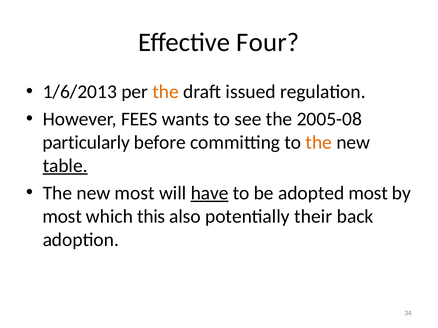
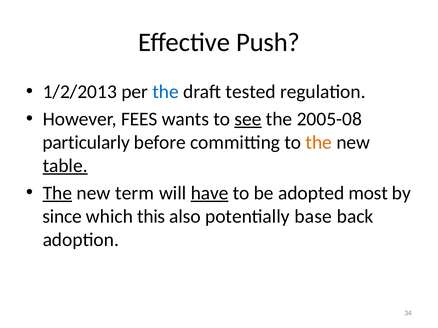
Four: Four -> Push
1/6/2013: 1/6/2013 -> 1/2/2013
the at (166, 92) colour: orange -> blue
issued: issued -> tested
see underline: none -> present
The at (57, 193) underline: none -> present
new most: most -> term
most at (62, 217): most -> since
their: their -> base
